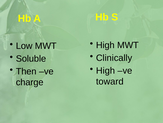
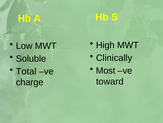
High at (106, 70): High -> Most
Then: Then -> Total
